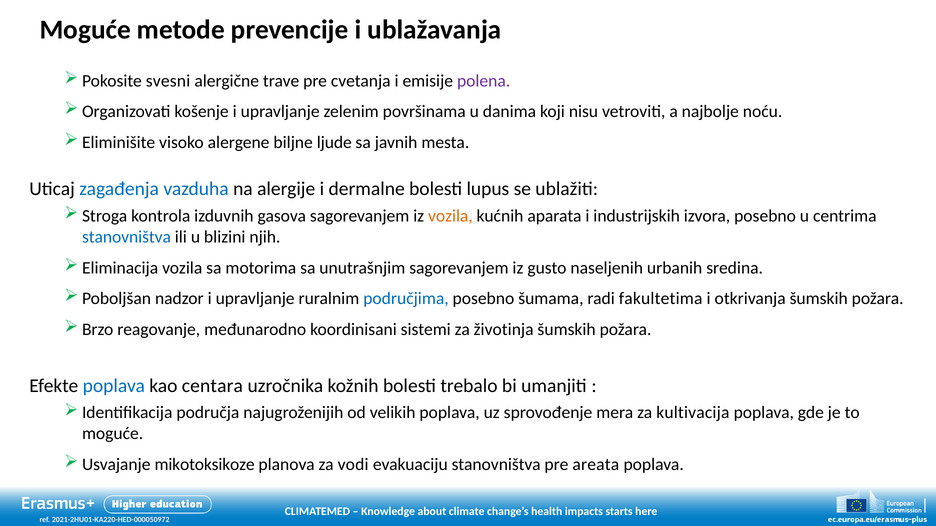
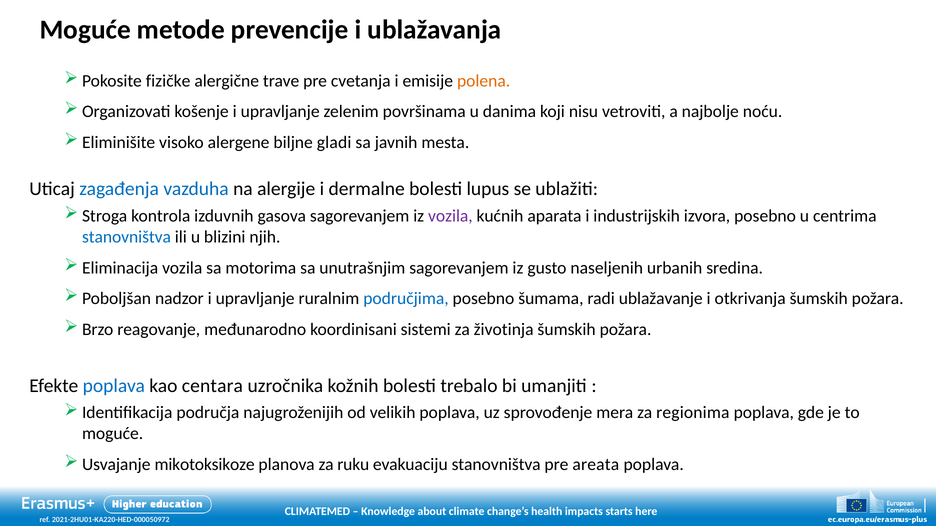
svesni: svesni -> fizičke
polena colour: purple -> orange
ljude: ljude -> gladi
vozila at (450, 216) colour: orange -> purple
fakultetima: fakultetima -> ublažavanje
kultivacija: kultivacija -> regionima
vodi: vodi -> ruku
